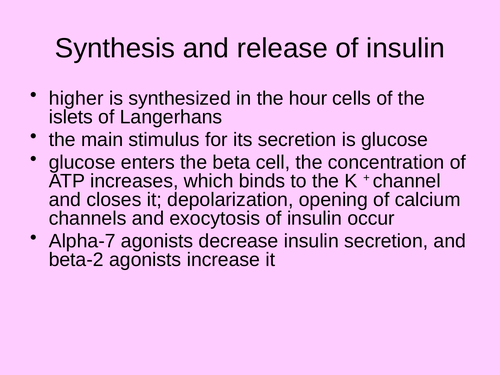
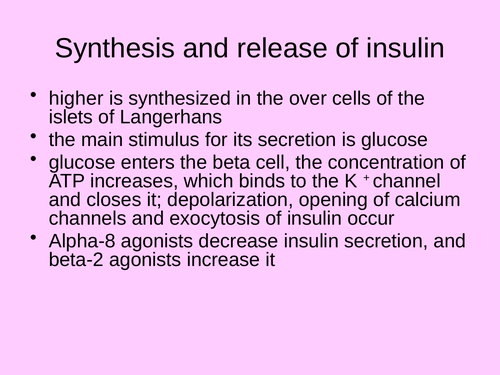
hour: hour -> over
Alpha-7: Alpha-7 -> Alpha-8
